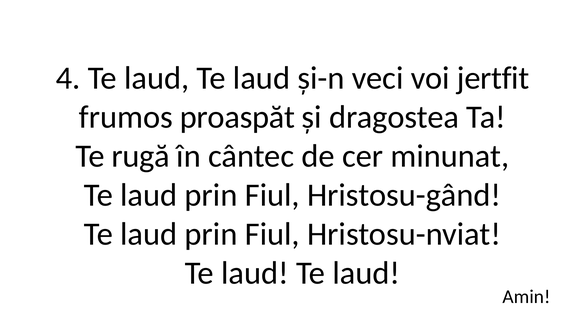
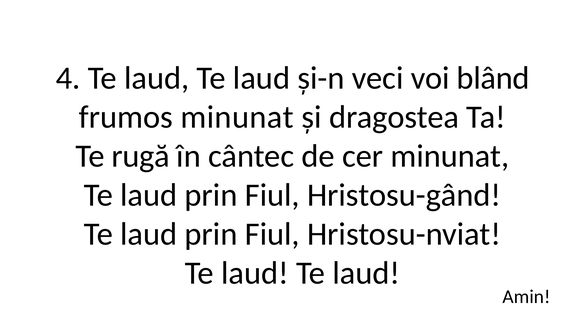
jertfit: jertfit -> blând
frumos proaspăt: proaspăt -> minunat
